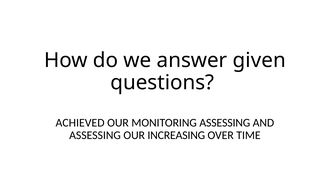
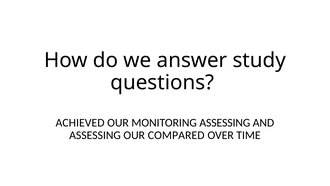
given: given -> study
INCREASING: INCREASING -> COMPARED
